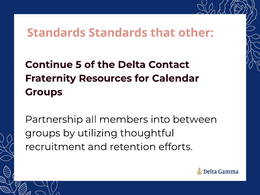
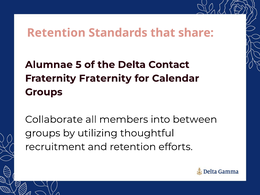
Standards at (56, 33): Standards -> Retention
other: other -> share
Continue: Continue -> Alumnae
Fraternity Resources: Resources -> Fraternity
Partnership: Partnership -> Collaborate
